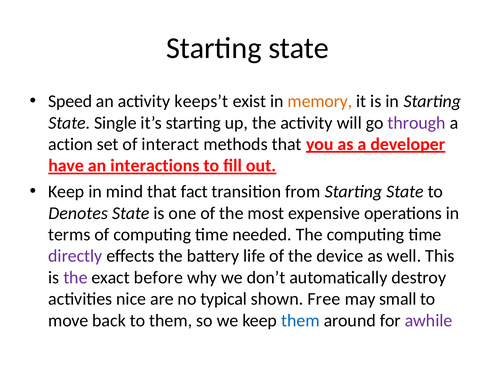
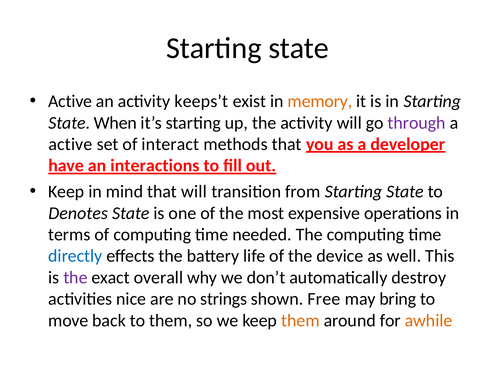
Speed at (70, 101): Speed -> Active
Single: Single -> When
action at (71, 144): action -> active
that fact: fact -> will
directly colour: purple -> blue
before: before -> overall
typical: typical -> strings
small: small -> bring
them at (300, 320) colour: blue -> orange
awhile colour: purple -> orange
